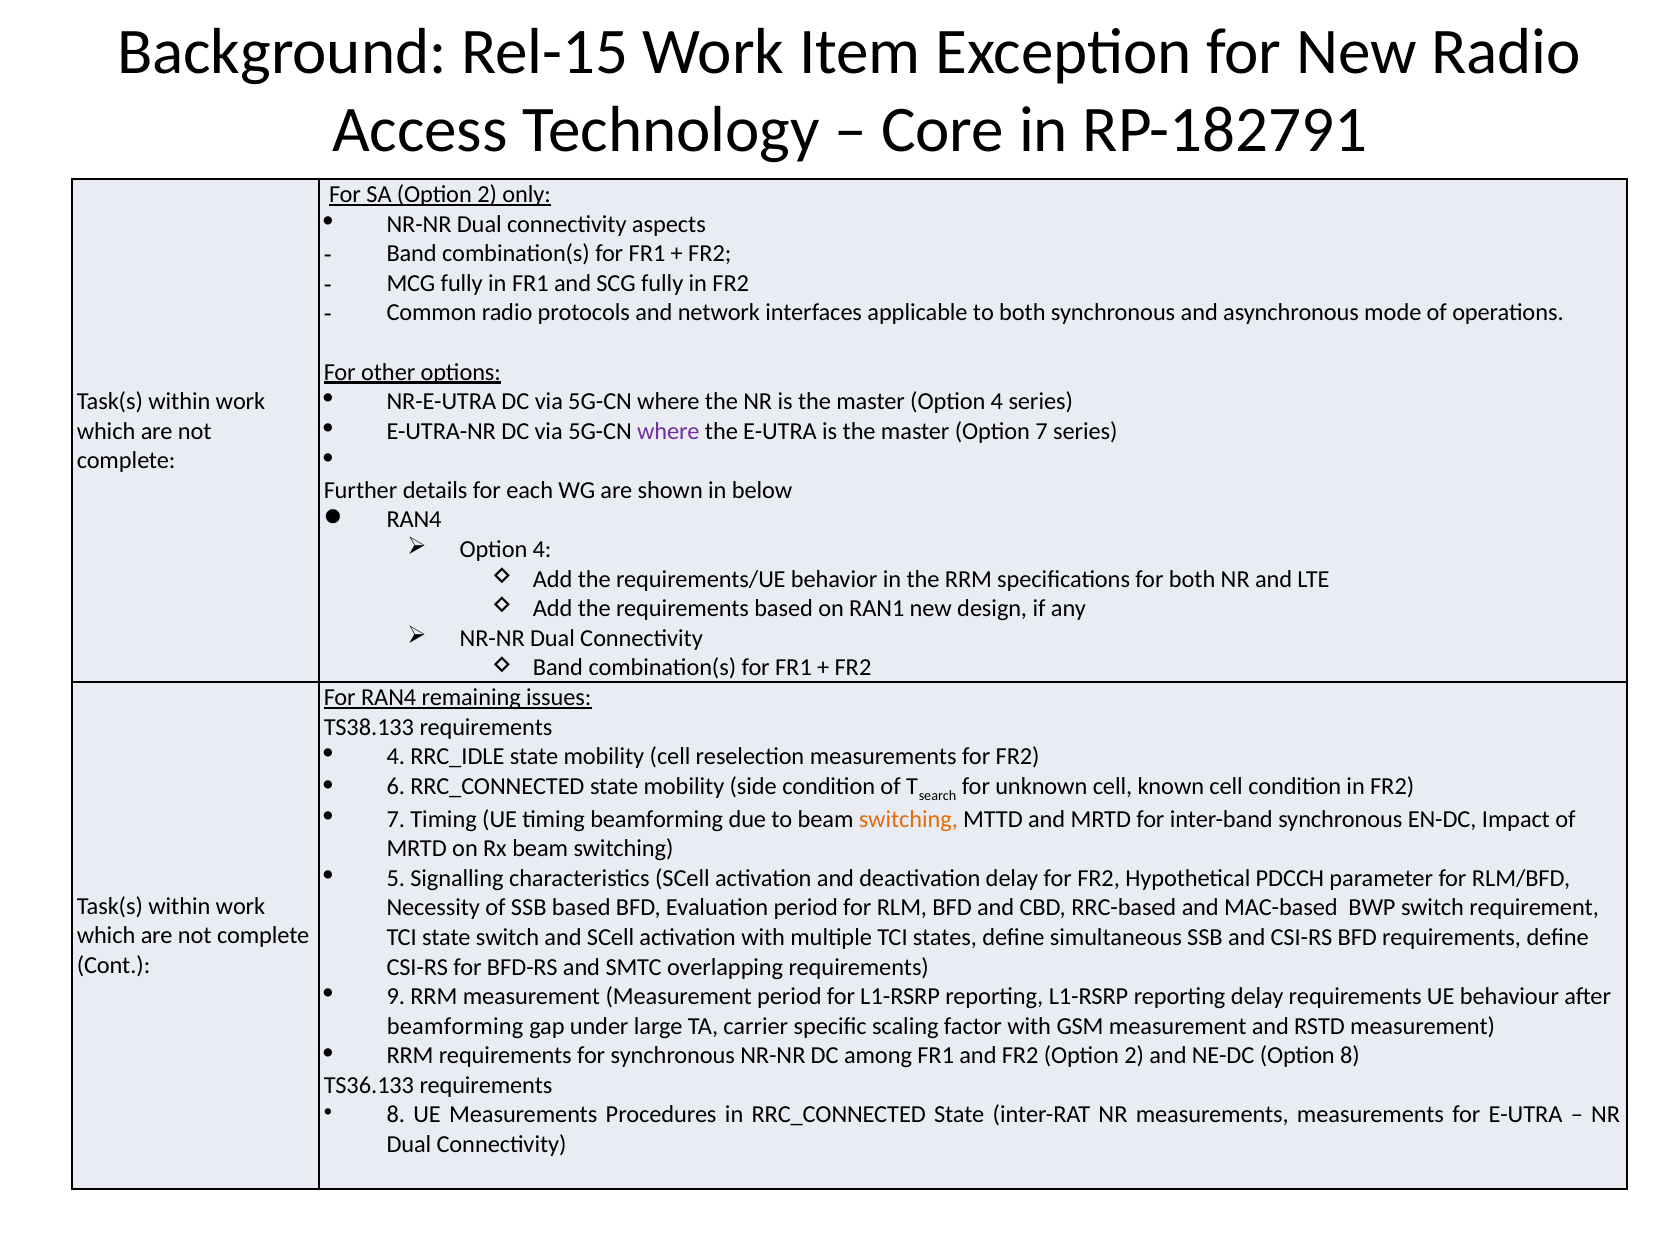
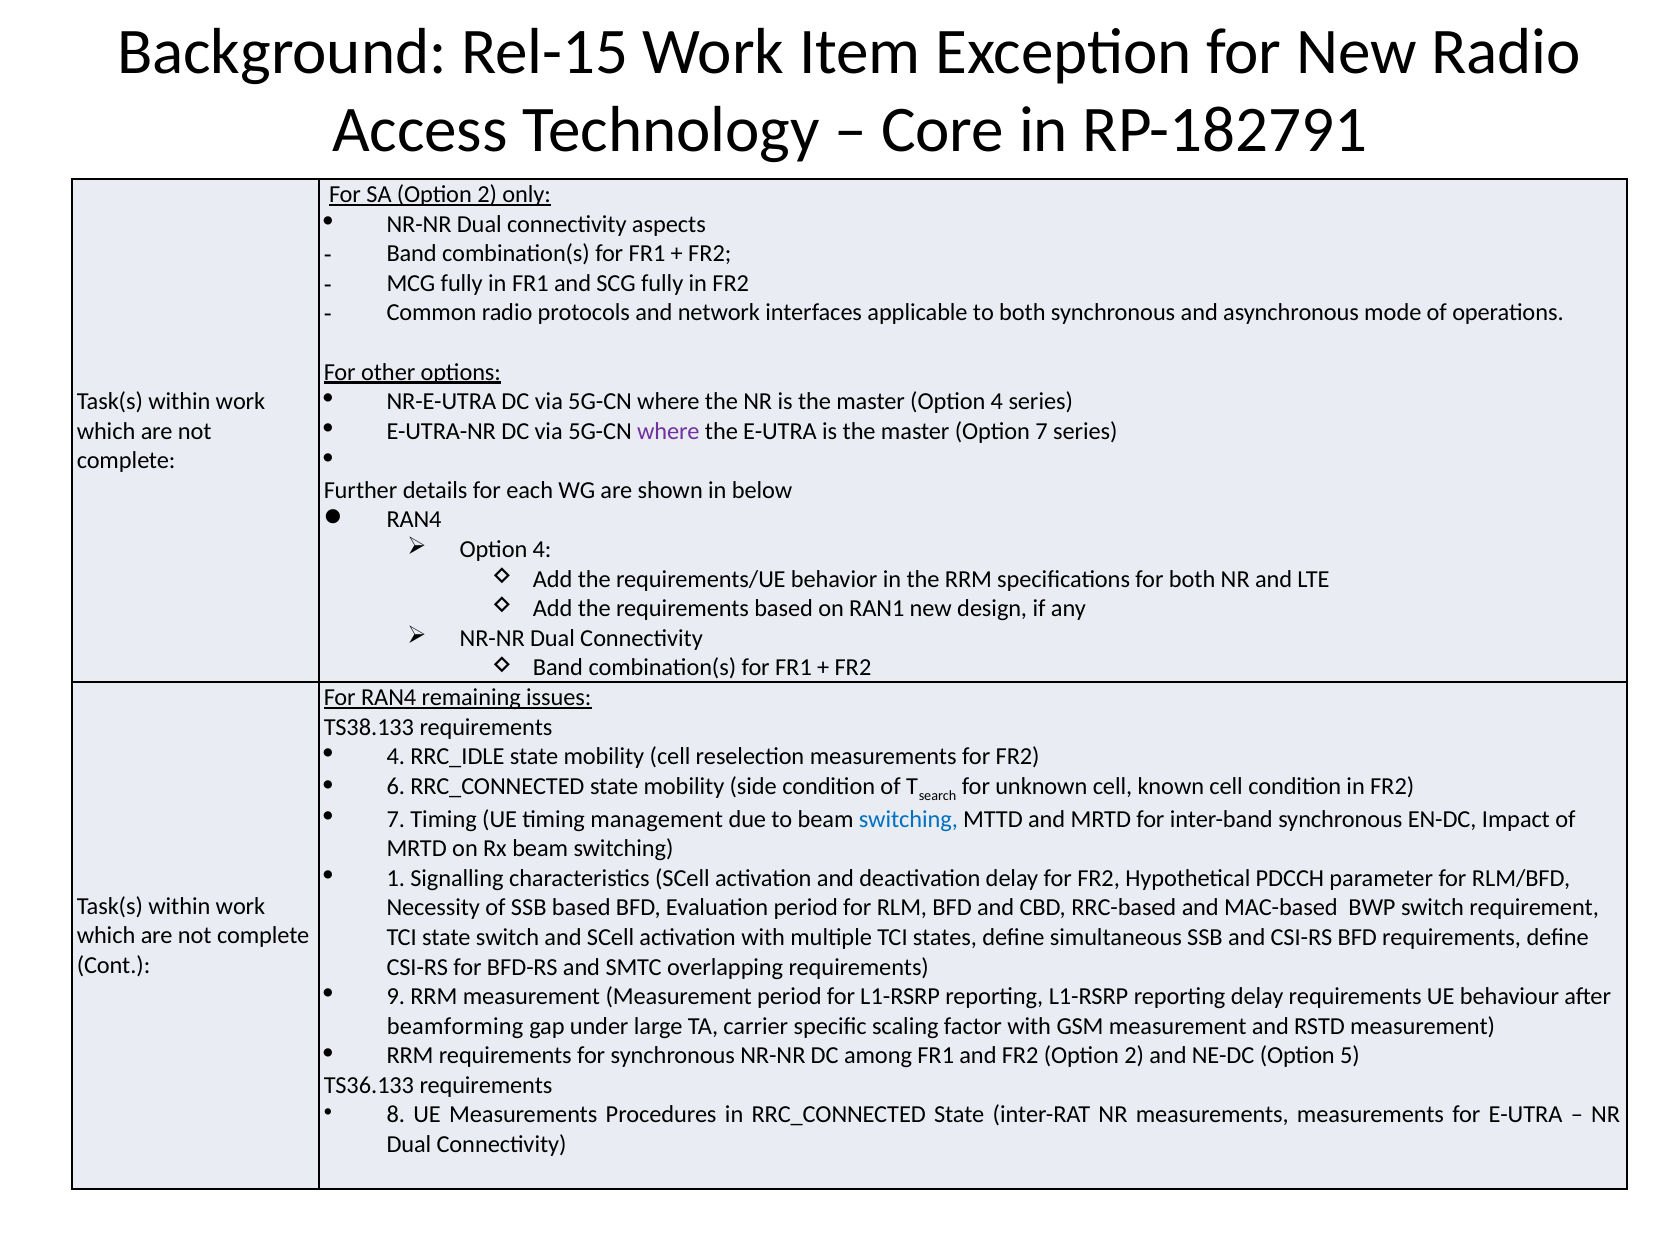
timing beamforming: beamforming -> management
switching at (908, 819) colour: orange -> blue
5: 5 -> 1
Option 8: 8 -> 5
